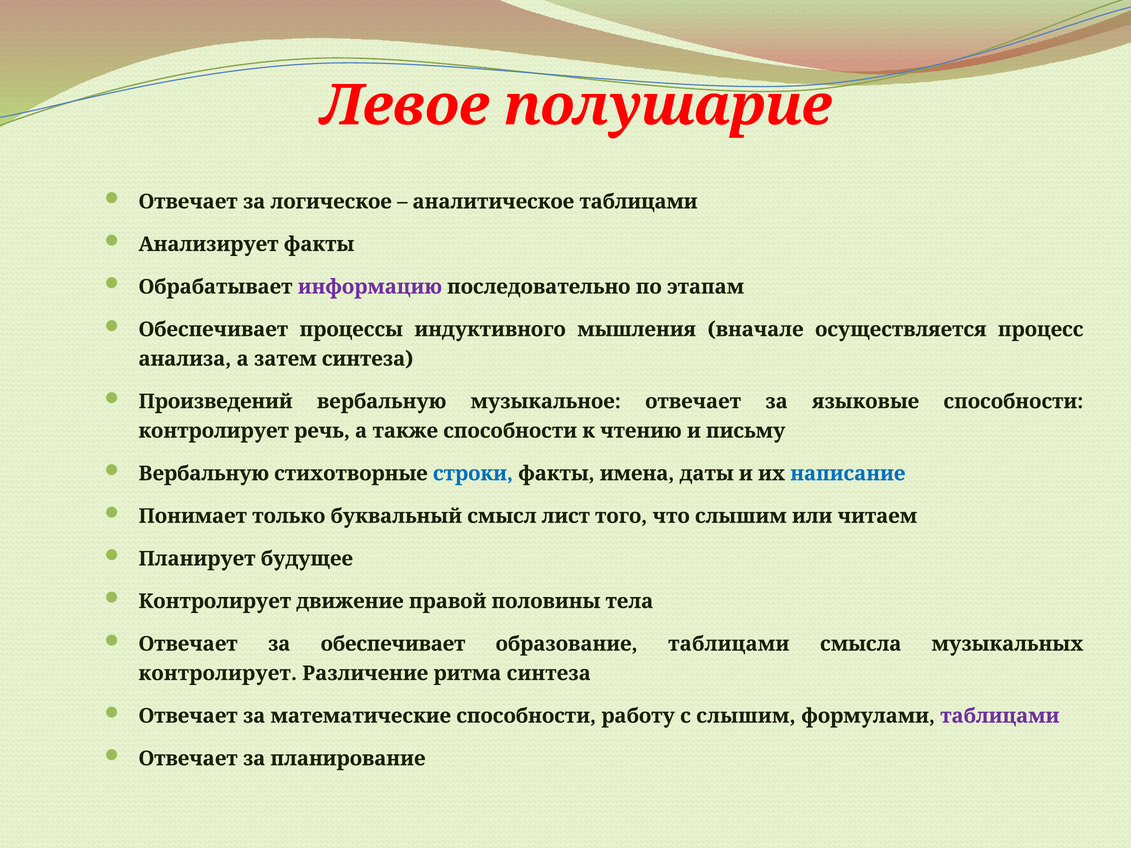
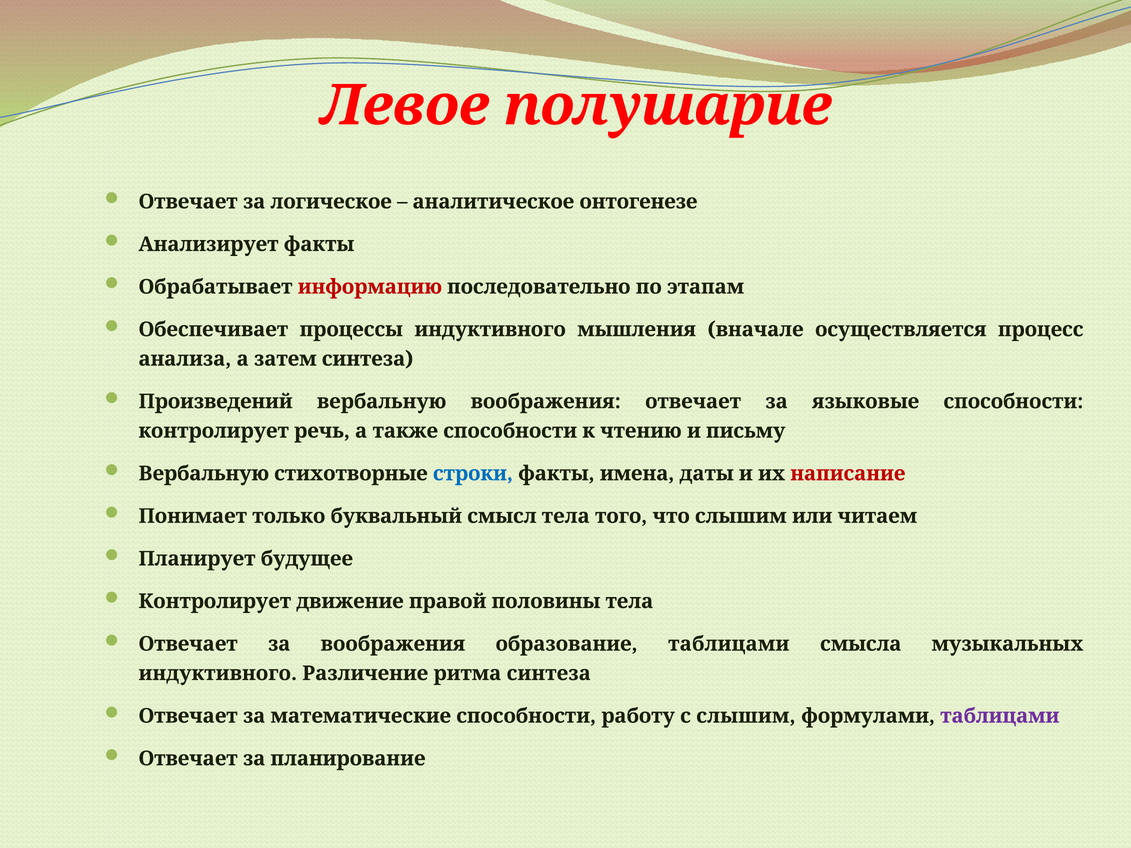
аналитическое таблицами: таблицами -> онтогенезе
информацию colour: purple -> red
вербальную музыкальное: музыкальное -> воображения
написание colour: blue -> red
смысл лист: лист -> тела
за обеспечивает: обеспечивает -> воображения
контролирует at (218, 674): контролирует -> индуктивного
